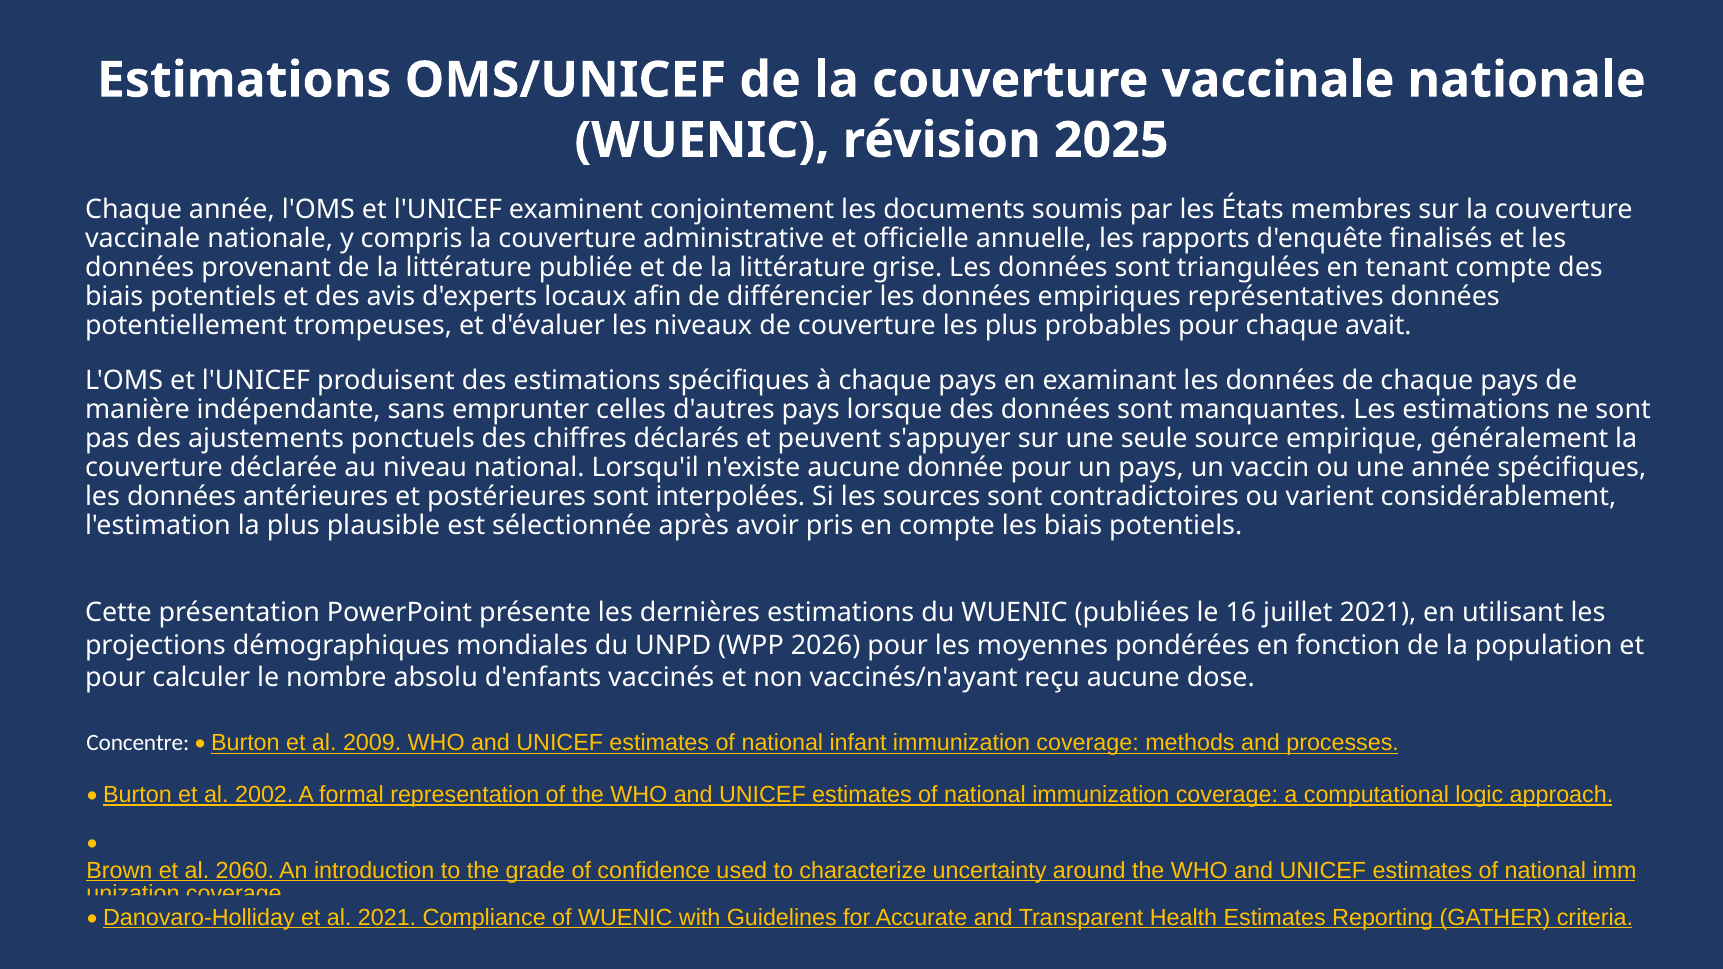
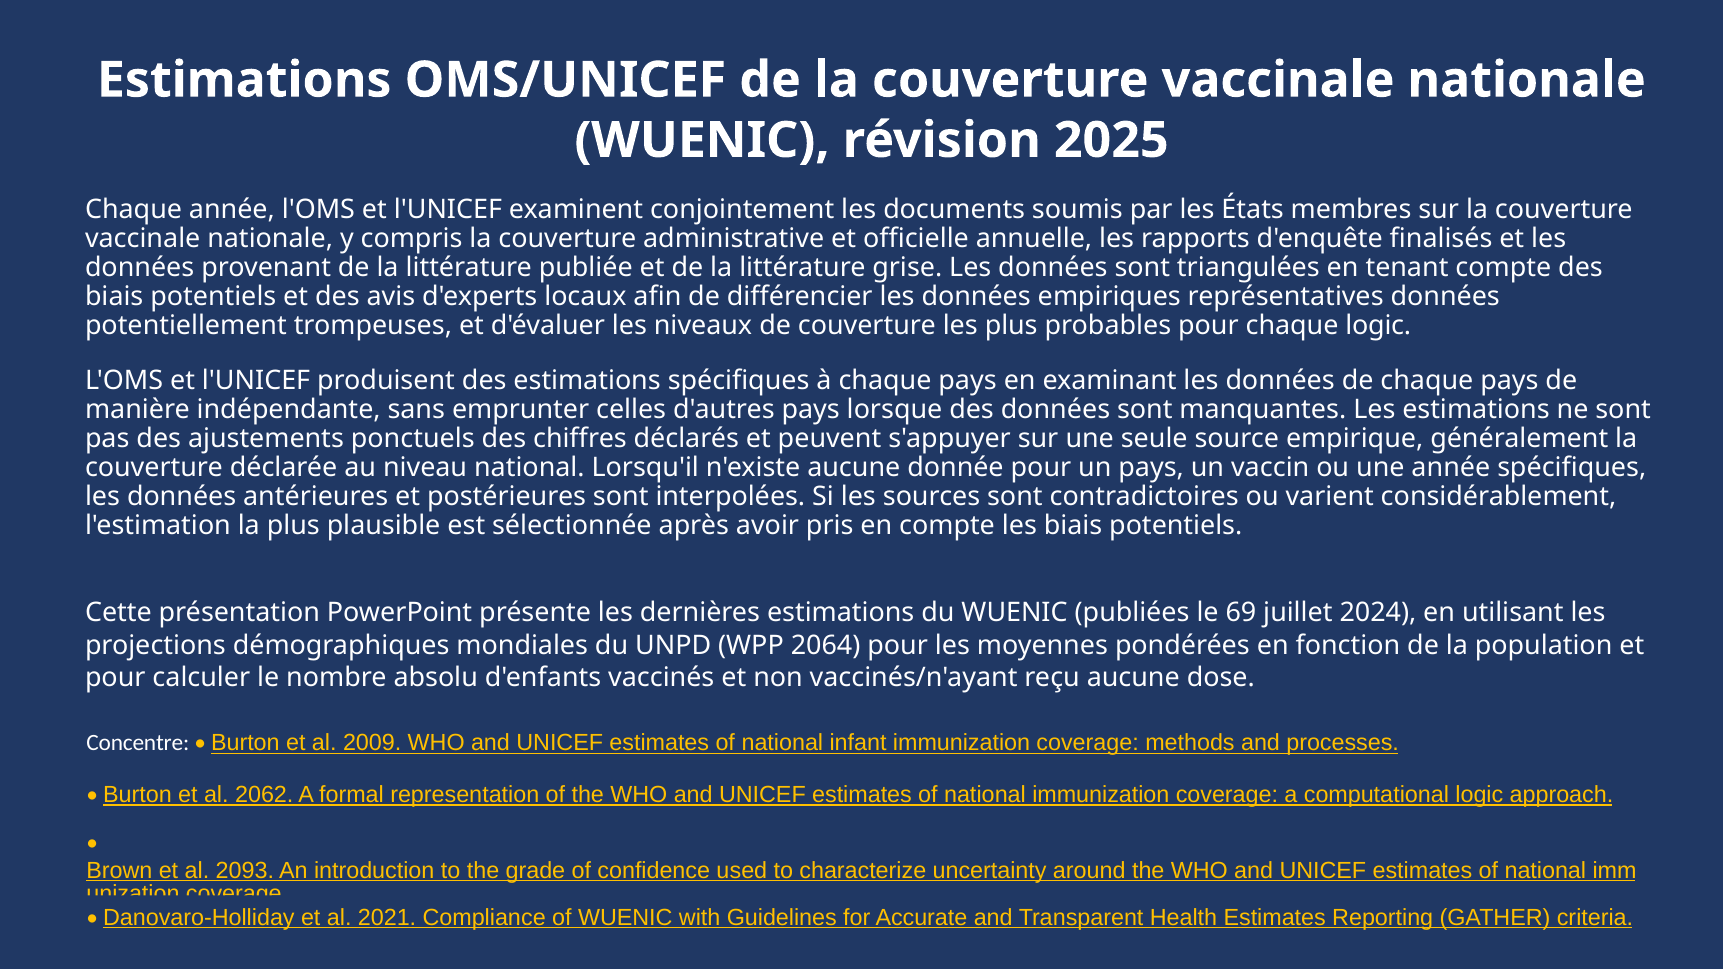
chaque avait: avait -> logic
16: 16 -> 69
juillet 2021: 2021 -> 2024
2026: 2026 -> 2064
2002: 2002 -> 2062
2060: 2060 -> 2093
